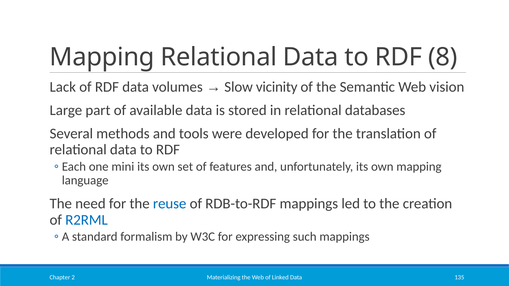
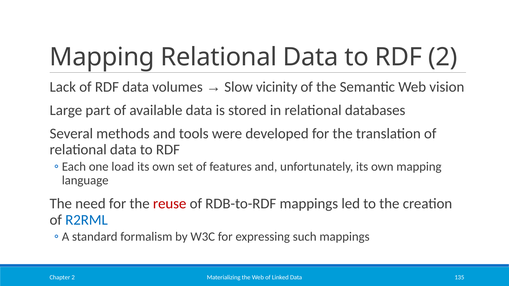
RDF 8: 8 -> 2
mini: mini -> load
reuse colour: blue -> red
